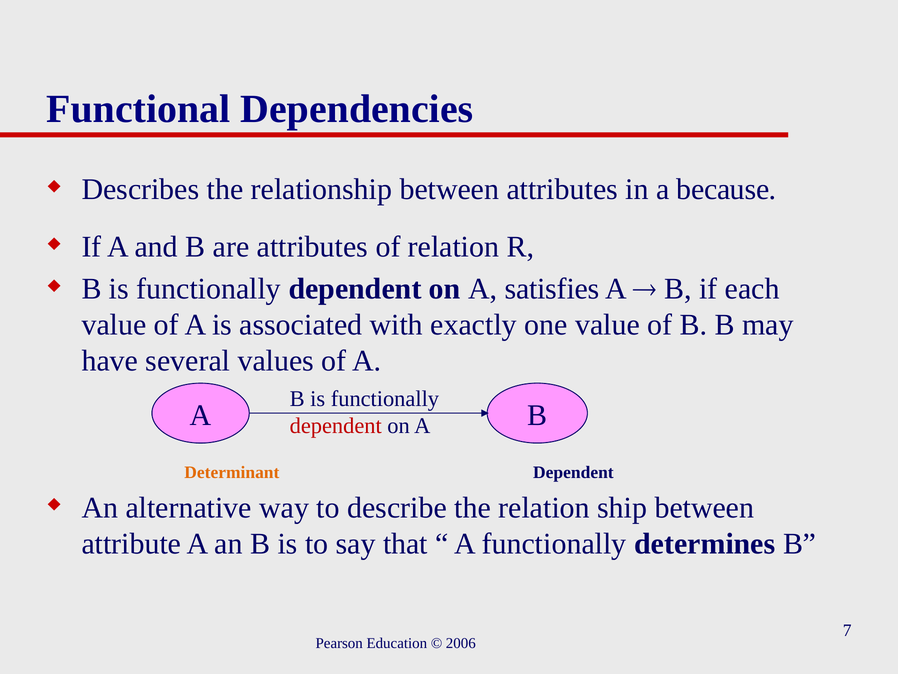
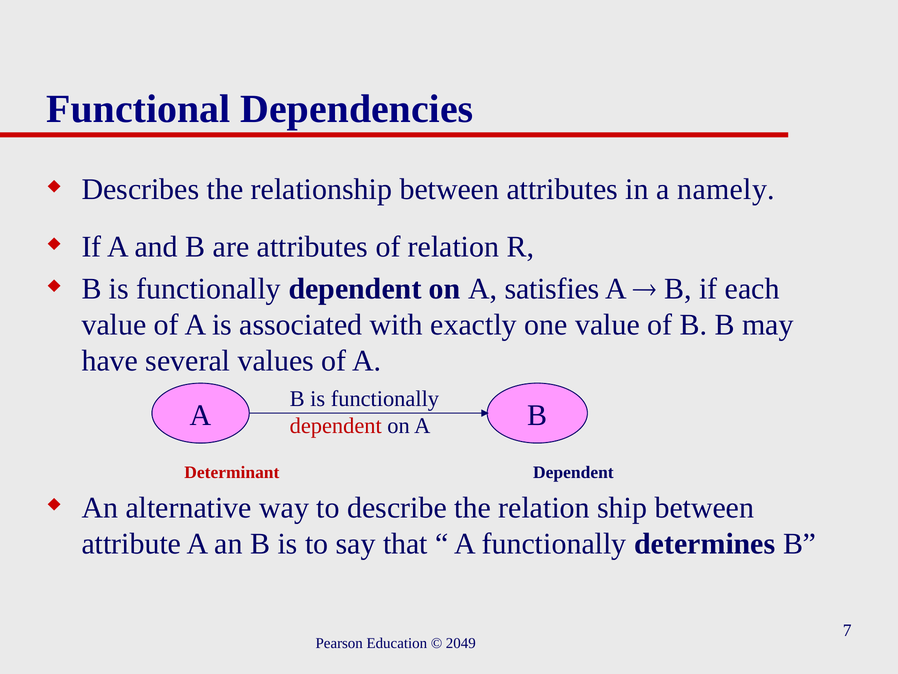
because: because -> namely
Determinant colour: orange -> red
2006: 2006 -> 2049
